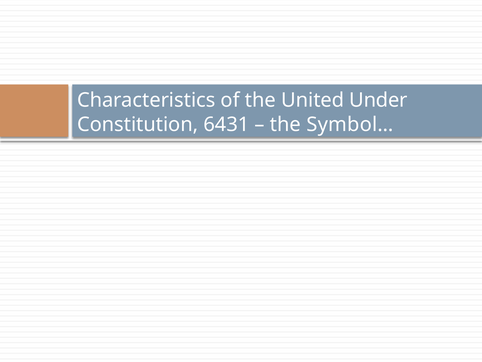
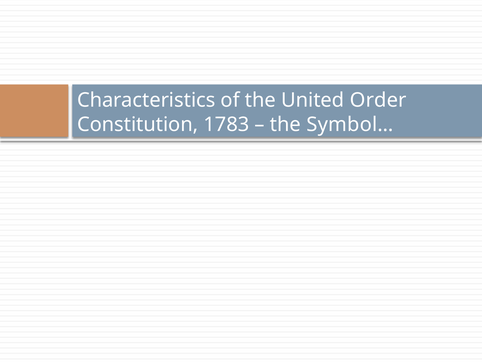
Under: Under -> Order
6431: 6431 -> 1783
